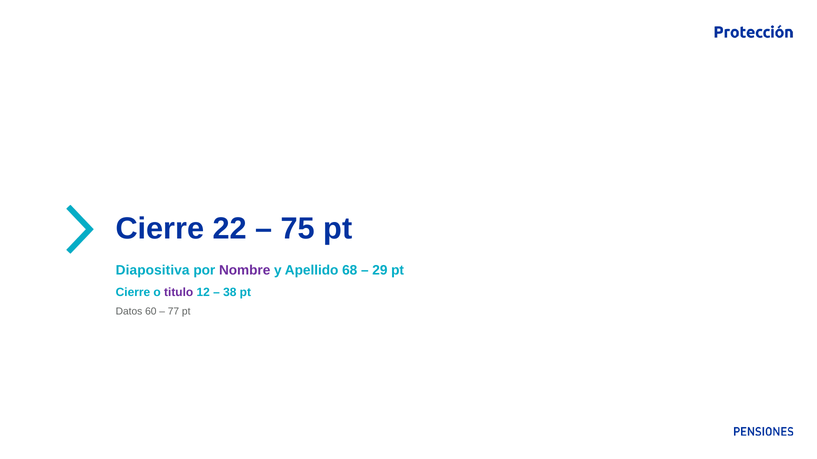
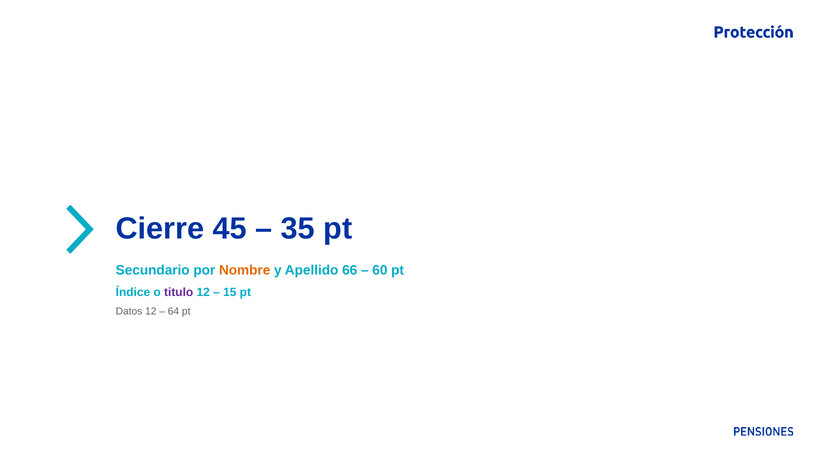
22: 22 -> 45
75: 75 -> 35
Diapositiva: Diapositiva -> Secundario
Nombre colour: purple -> orange
68: 68 -> 66
29: 29 -> 60
Cierre at (133, 293): Cierre -> Índice
38: 38 -> 15
Datos 60: 60 -> 12
77: 77 -> 64
